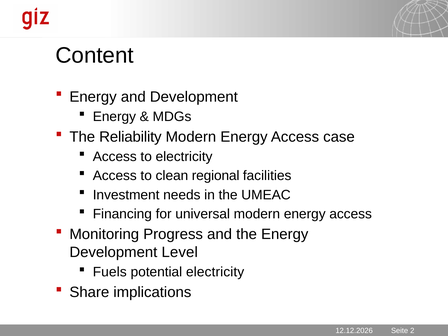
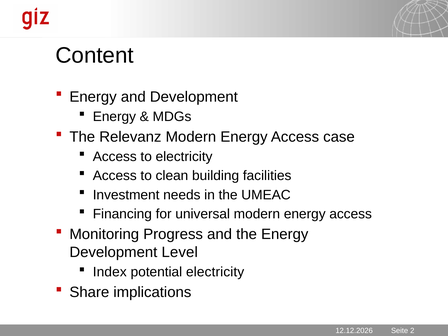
Reliability: Reliability -> Relevanz
regional: regional -> building
Fuels: Fuels -> Index
